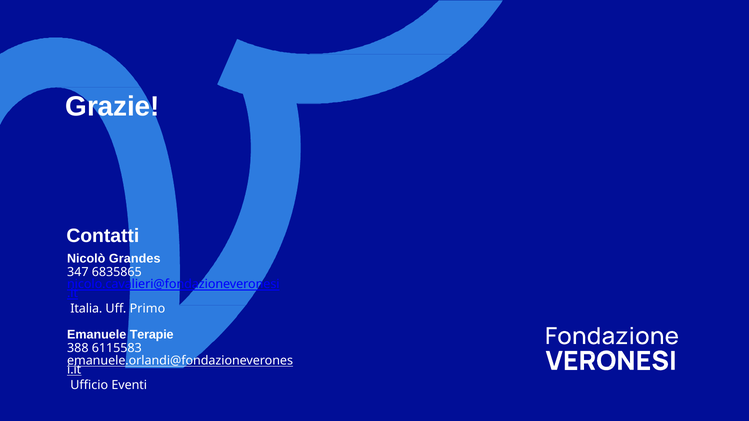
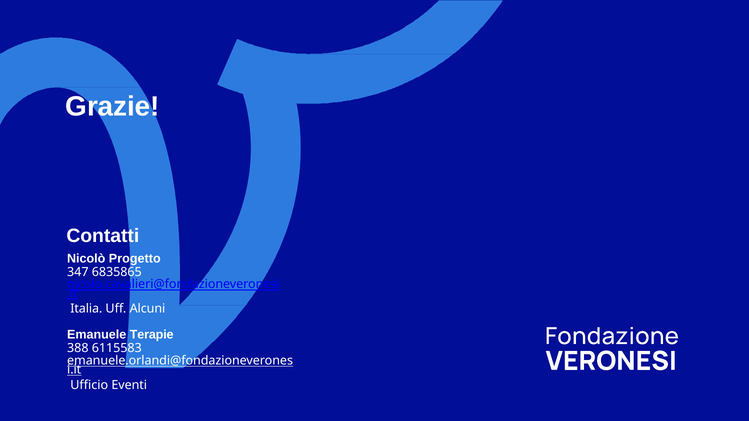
Grandes: Grandes -> Progetto
Primo: Primo -> Alcuni
